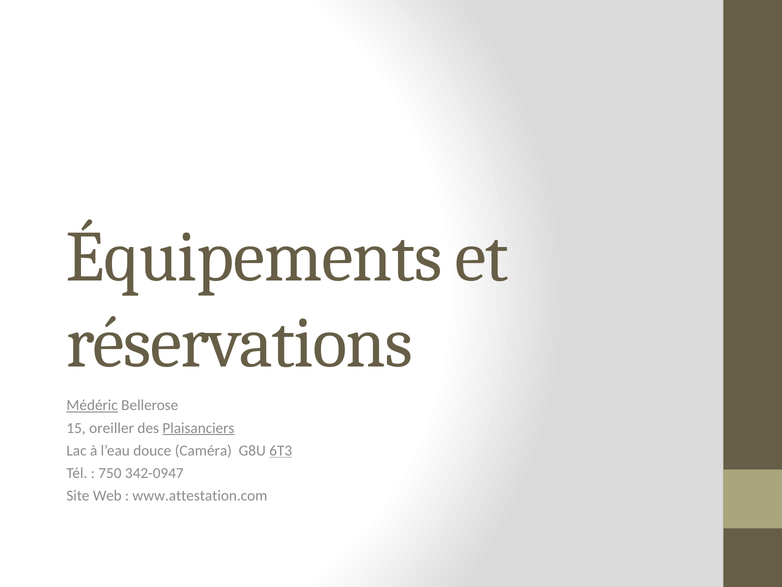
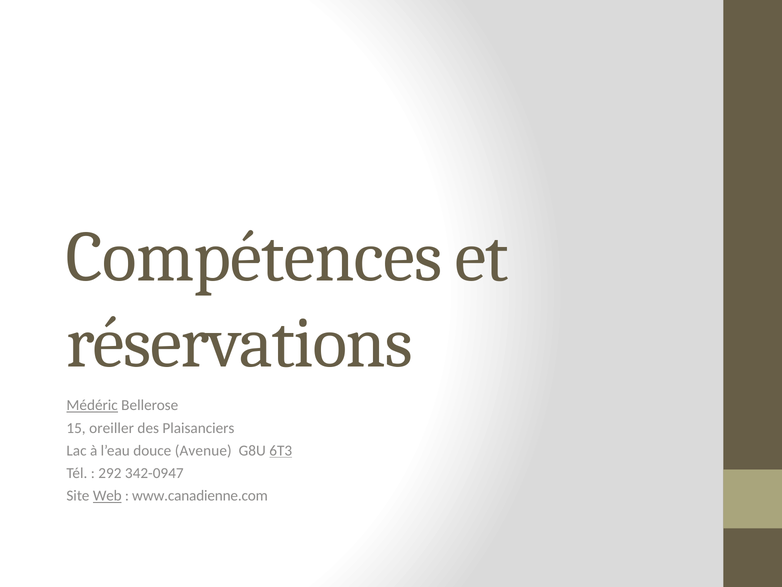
Équipements: Équipements -> Compétences
Plaisanciers underline: present -> none
Caméra: Caméra -> Avenue
750: 750 -> 292
Web underline: none -> present
www.attestation.com: www.attestation.com -> www.canadienne.com
